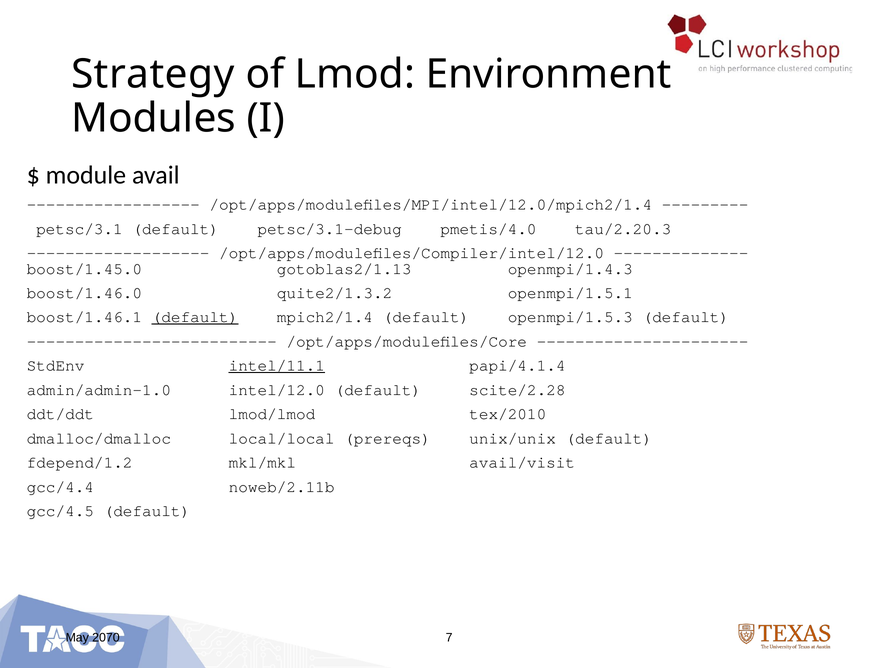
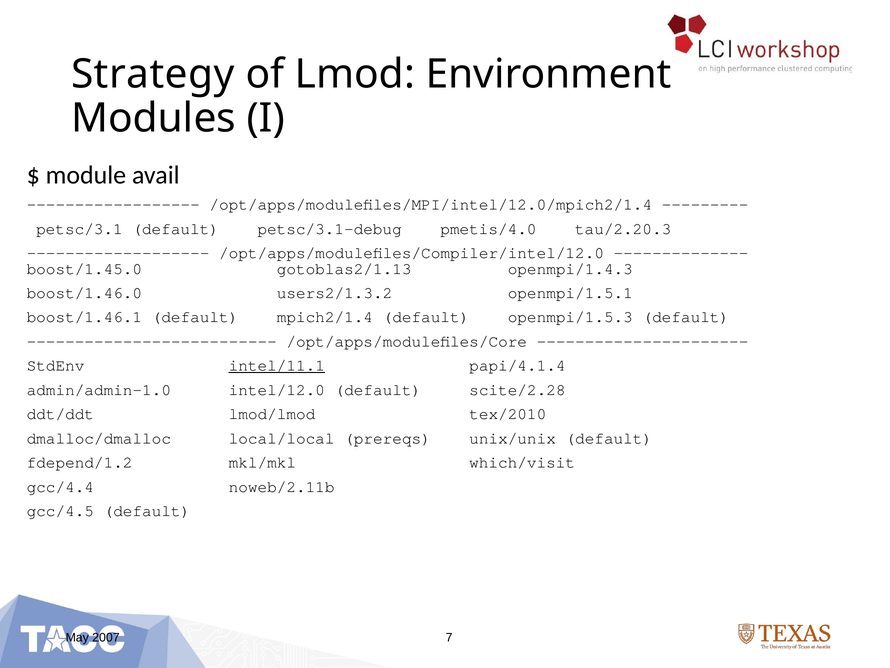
quite2/1.3.2: quite2/1.3.2 -> users2/1.3.2
default at (195, 317) underline: present -> none
avail/visit: avail/visit -> which/visit
2070: 2070 -> 2007
